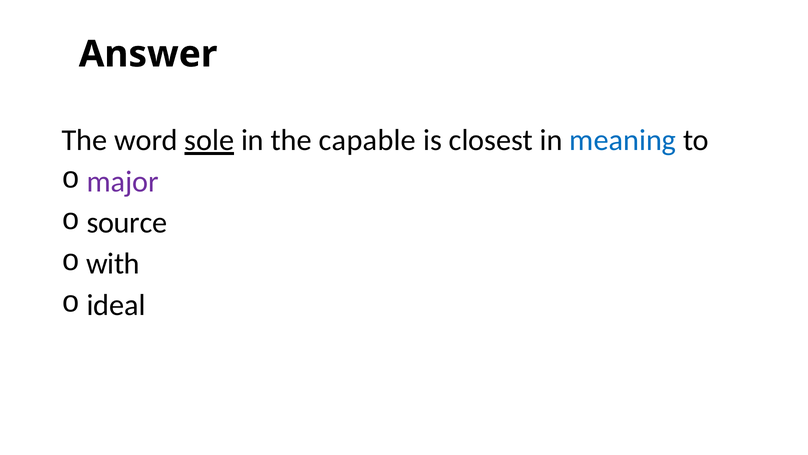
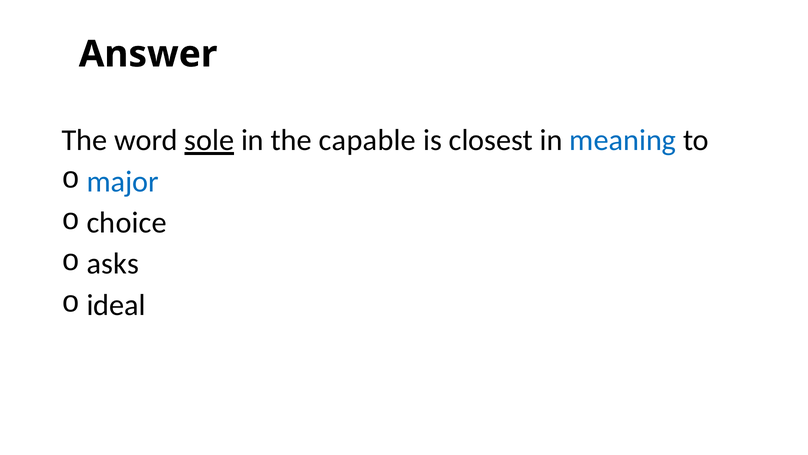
major colour: purple -> blue
source: source -> choice
with: with -> asks
